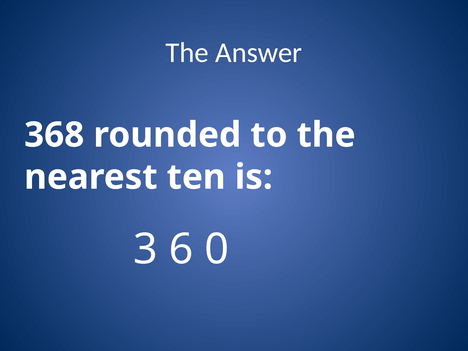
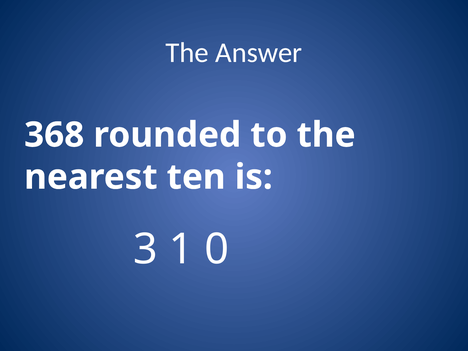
6: 6 -> 1
